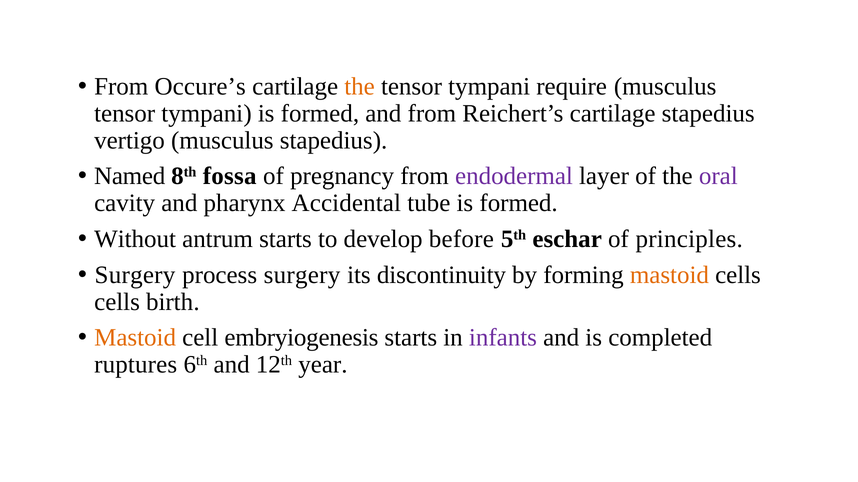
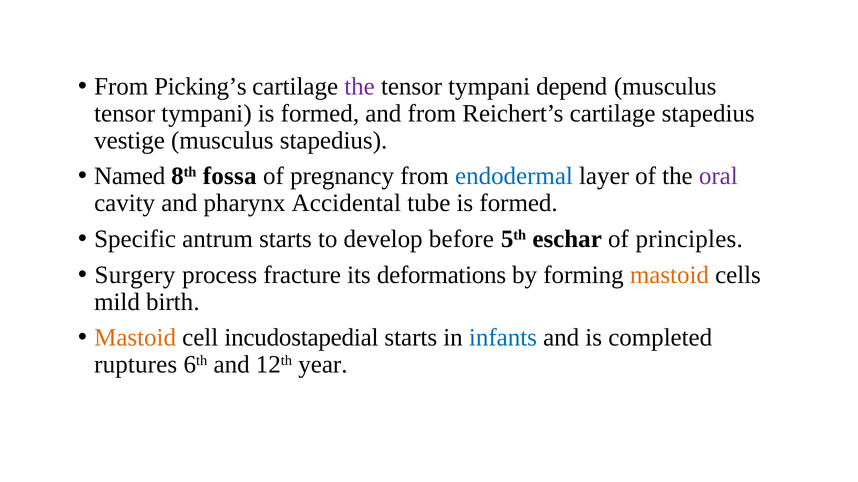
Occure’s: Occure’s -> Picking’s
the at (360, 86) colour: orange -> purple
require: require -> depend
vertigo: vertigo -> vestige
endodermal colour: purple -> blue
Without: Without -> Specific
process surgery: surgery -> fracture
discontinuity: discontinuity -> deformations
cells at (117, 302): cells -> mild
embryiogenesis: embryiogenesis -> incudostapedial
infants colour: purple -> blue
